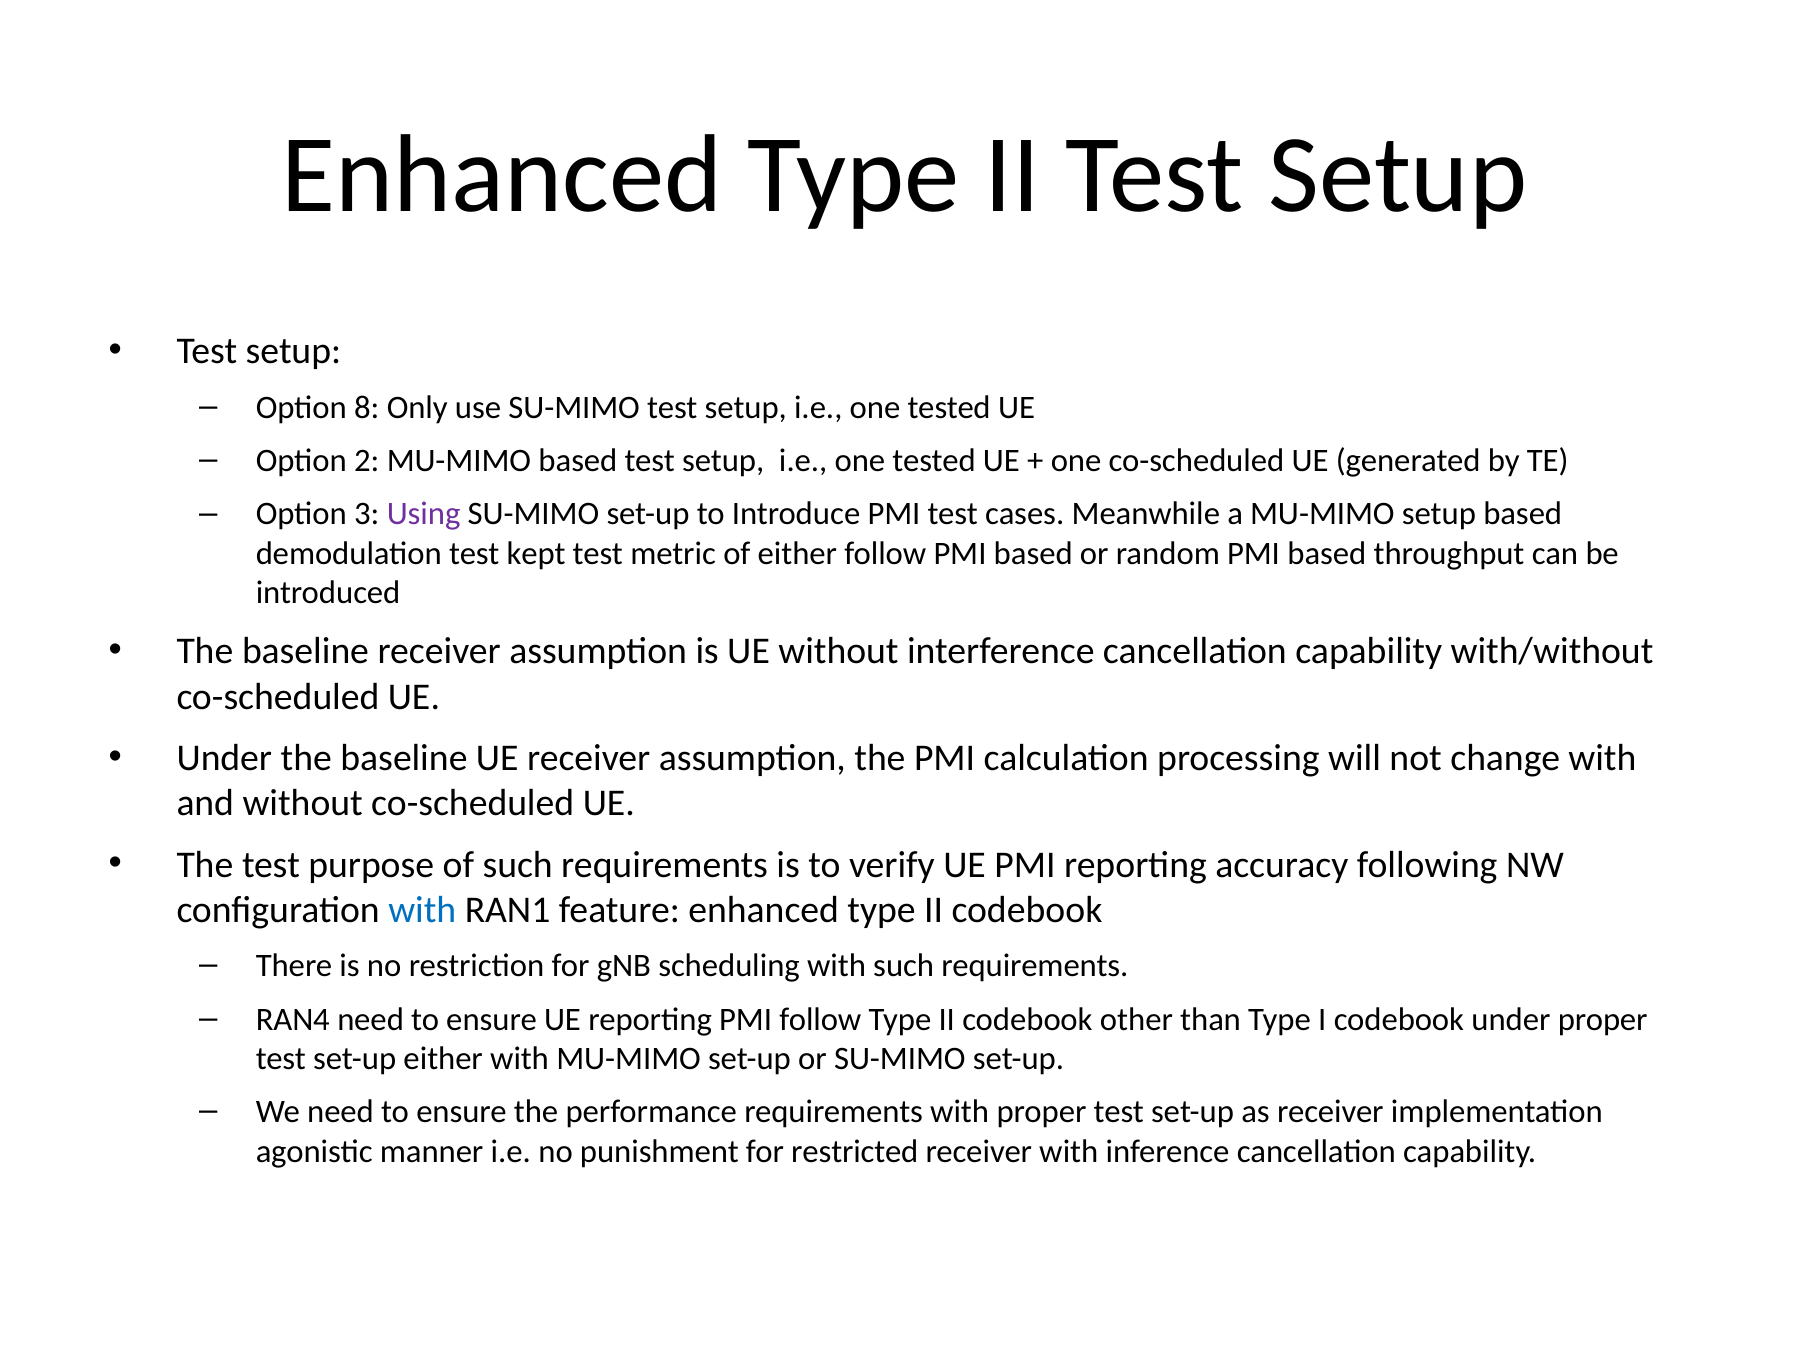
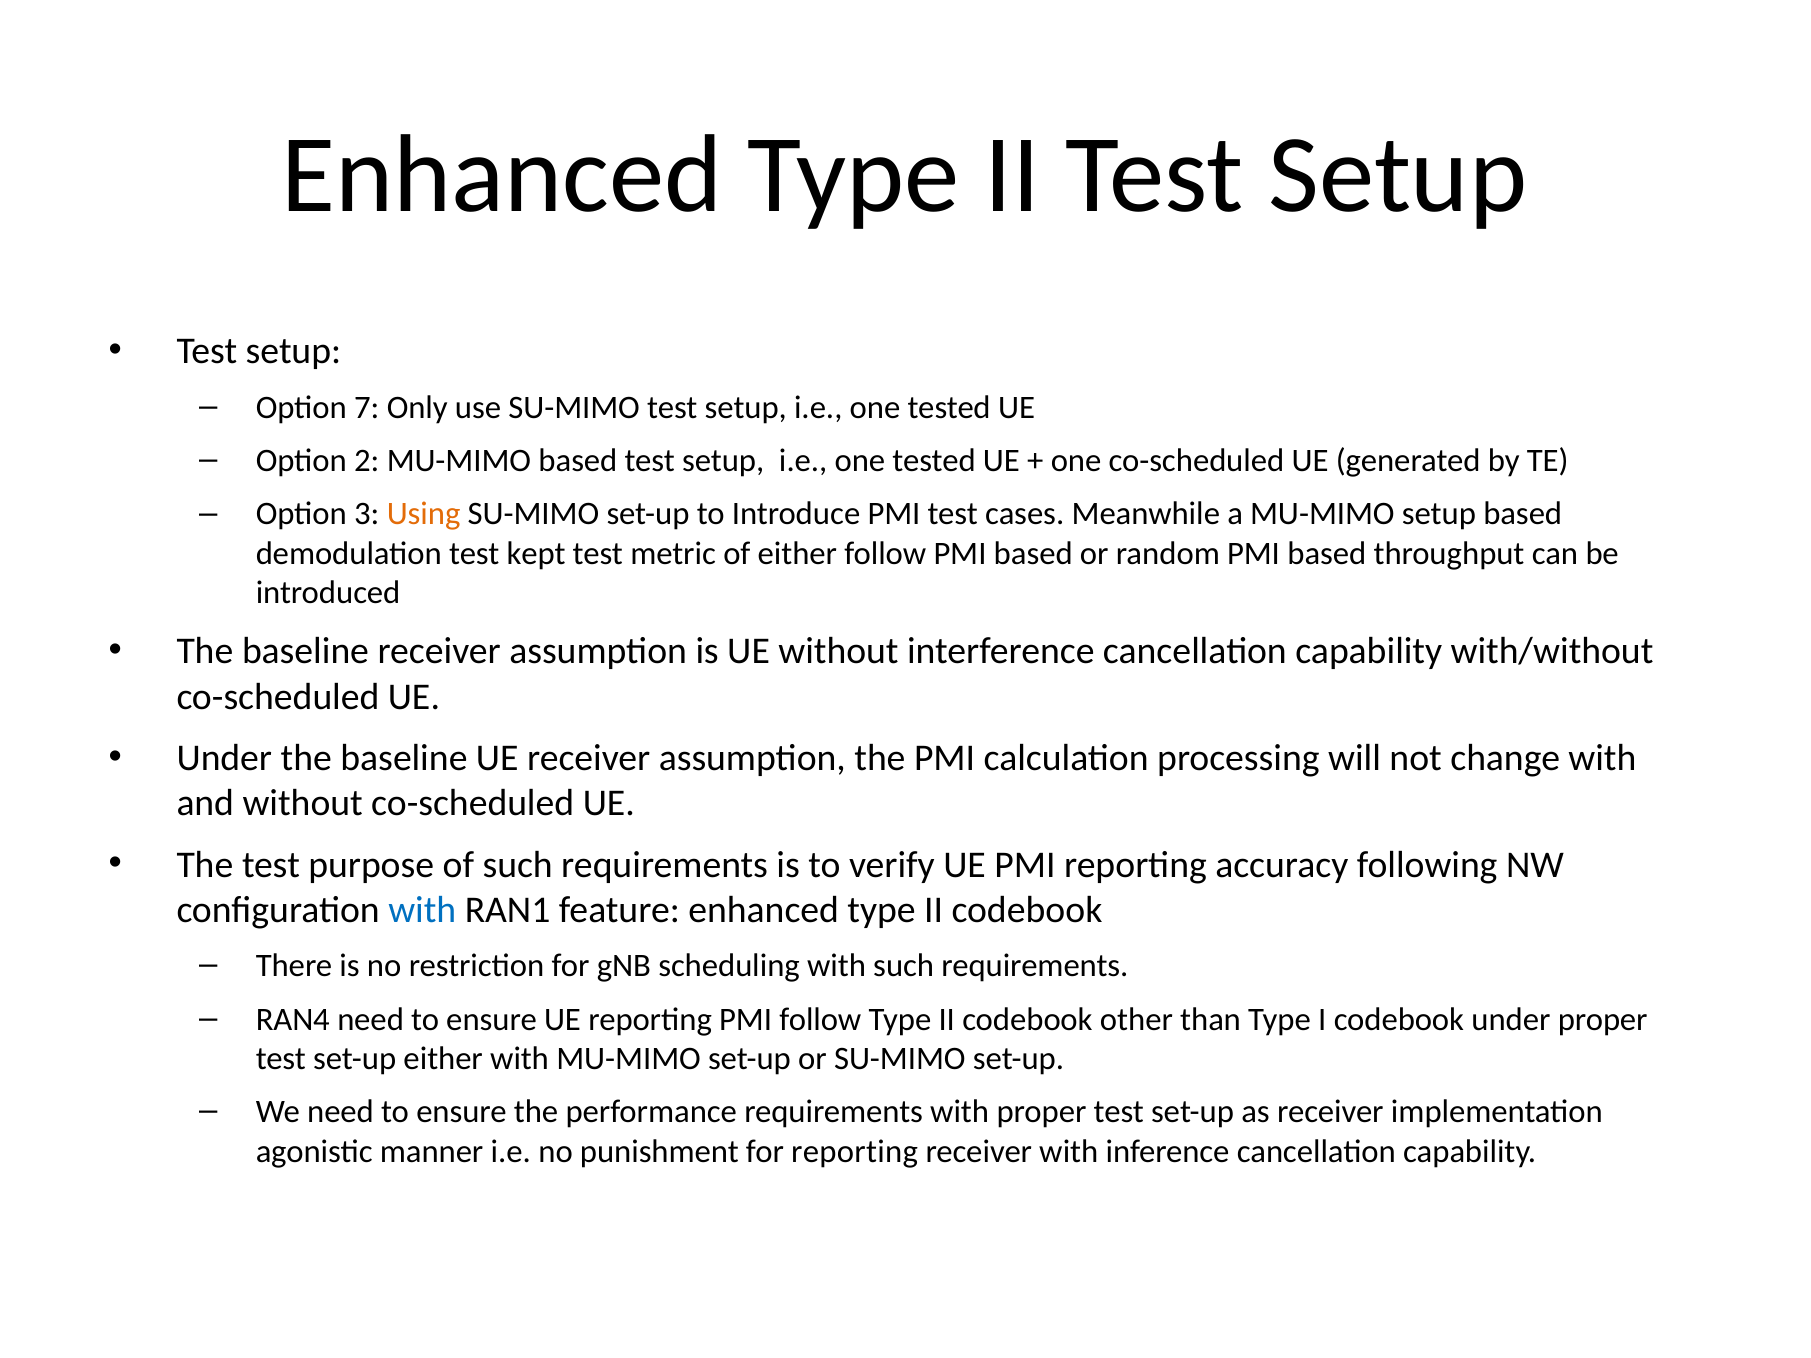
8: 8 -> 7
Using colour: purple -> orange
for restricted: restricted -> reporting
